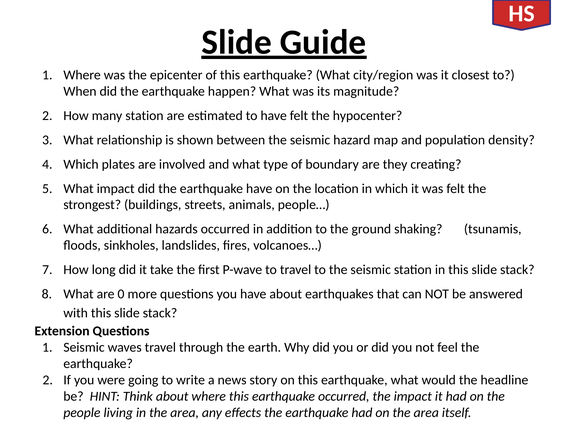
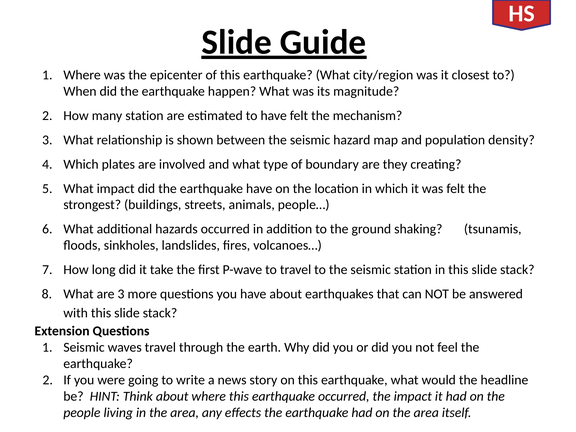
hypocenter: hypocenter -> mechanism
are 0: 0 -> 3
